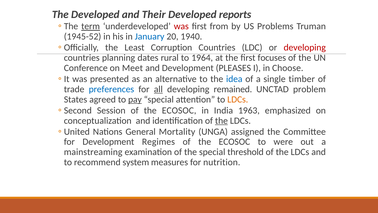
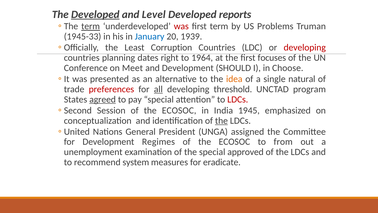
Developed at (95, 14) underline: none -> present
Their: Their -> Level
first from: from -> term
1945-52: 1945-52 -> 1945-33
1940: 1940 -> 1939
rural: rural -> right
PLEASES: PLEASES -> SHOULD
idea colour: blue -> orange
timber: timber -> natural
preferences colour: blue -> red
remained: remained -> threshold
problem: problem -> program
agreed underline: none -> present
pay underline: present -> none
LDCs at (238, 99) colour: orange -> red
1963: 1963 -> 1945
Mortality: Mortality -> President
were: were -> from
mainstreaming: mainstreaming -> unemployment
threshold: threshold -> approved
nutrition: nutrition -> eradicate
